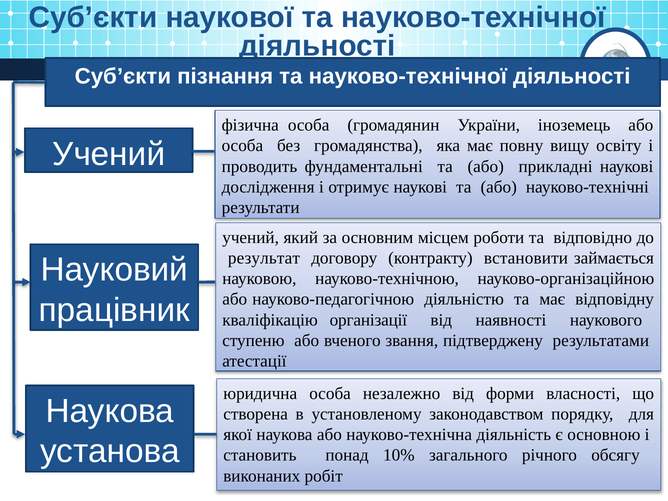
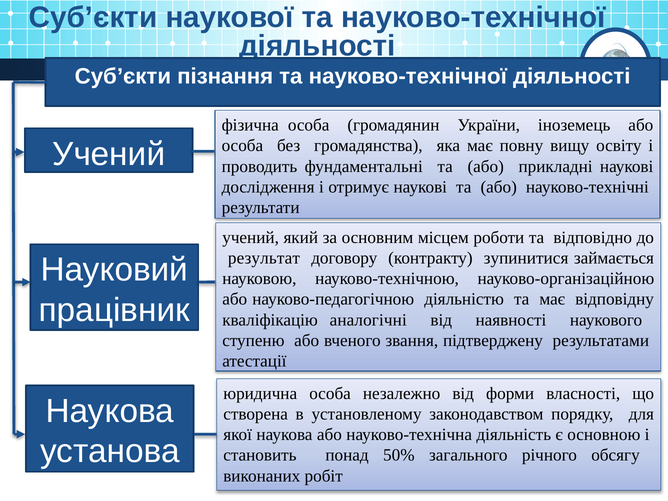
встановити: встановити -> зупинитися
організації: організації -> аналогічні
10%: 10% -> 50%
